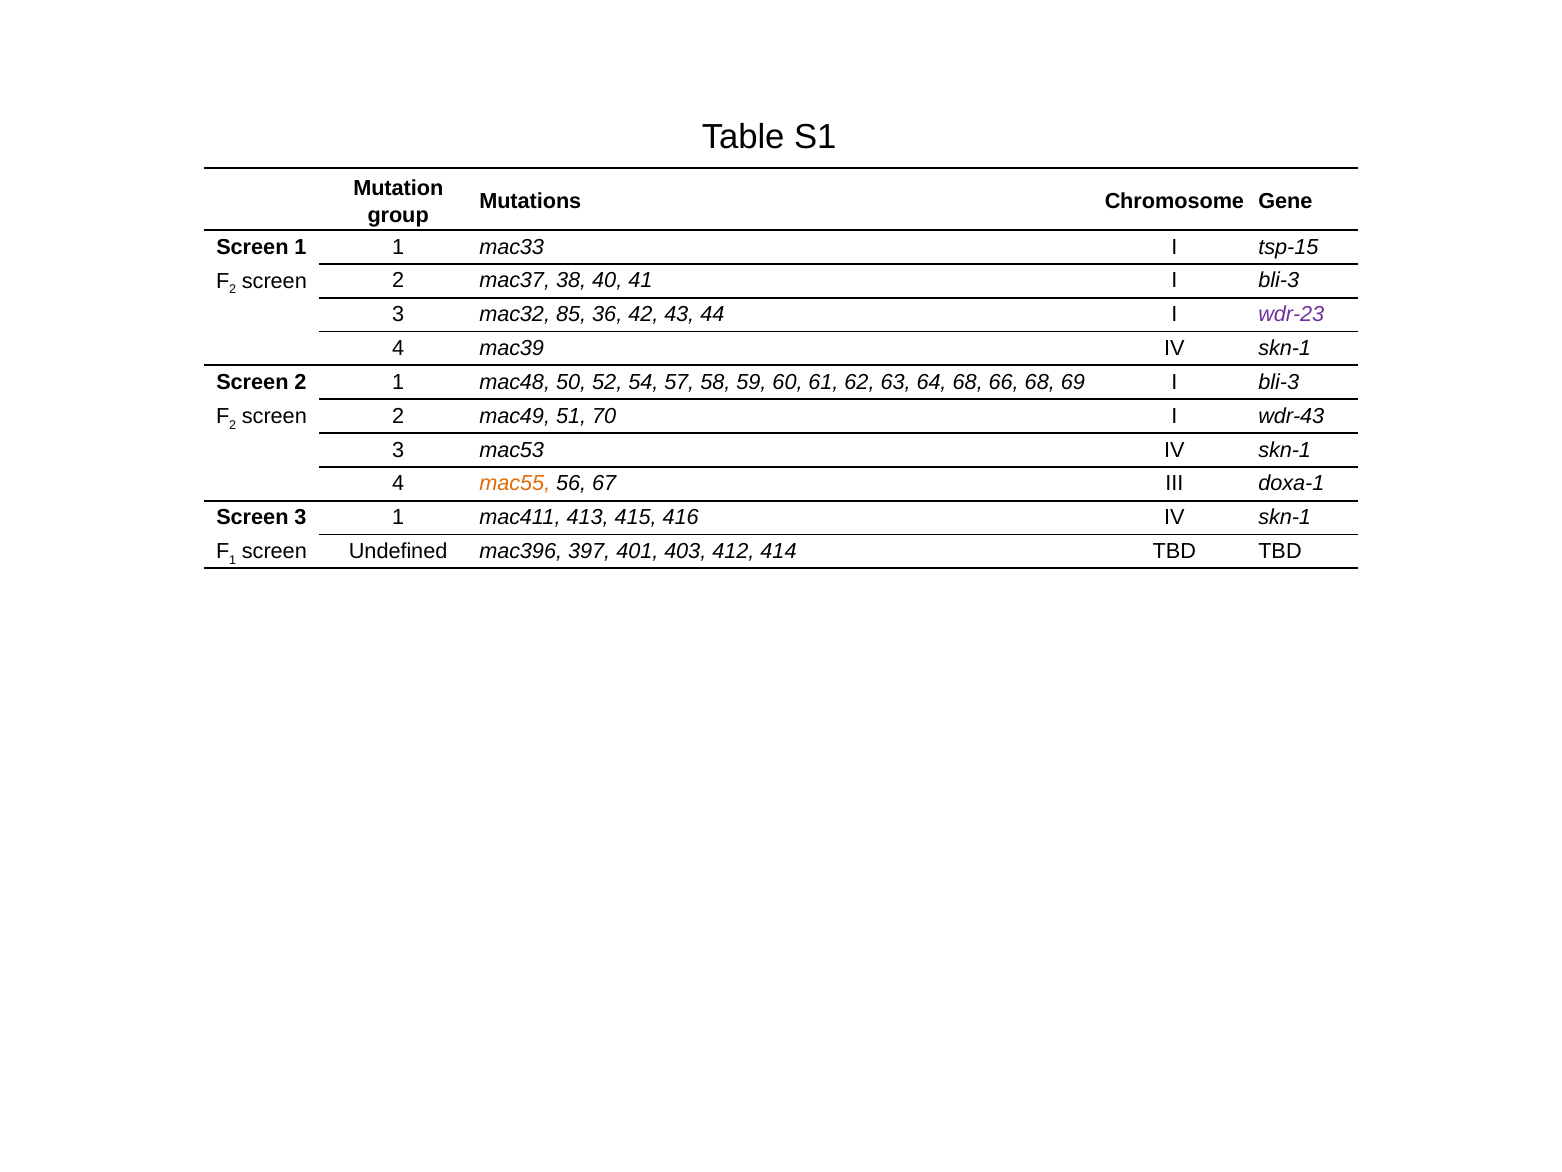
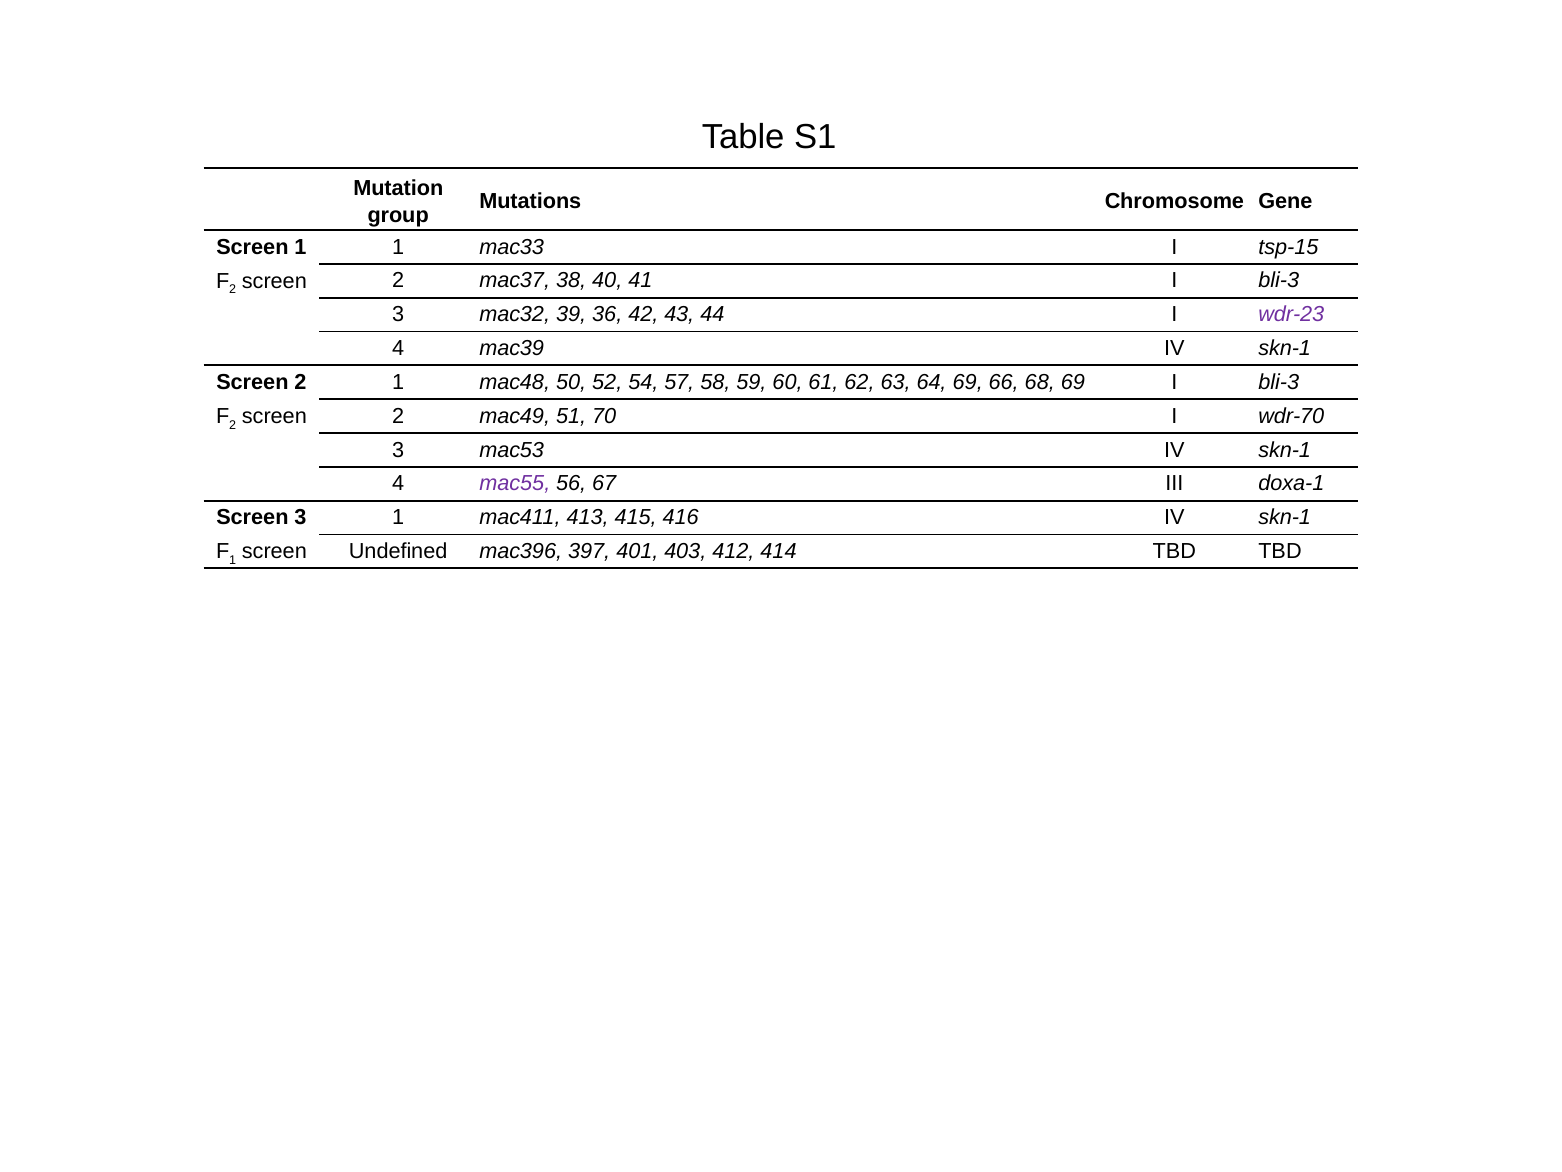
85: 85 -> 39
64 68: 68 -> 69
wdr-43: wdr-43 -> wdr-70
mac55 colour: orange -> purple
